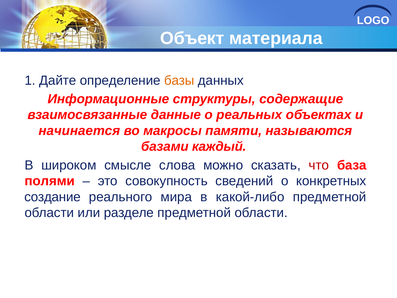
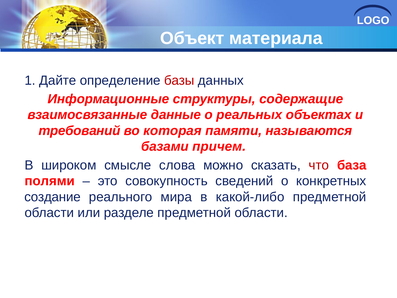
базы colour: orange -> red
начинается: начинается -> требований
макросы: макросы -> которая
каждый: каждый -> причем
